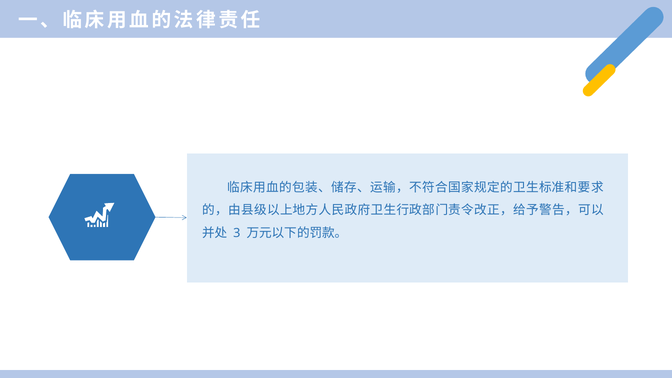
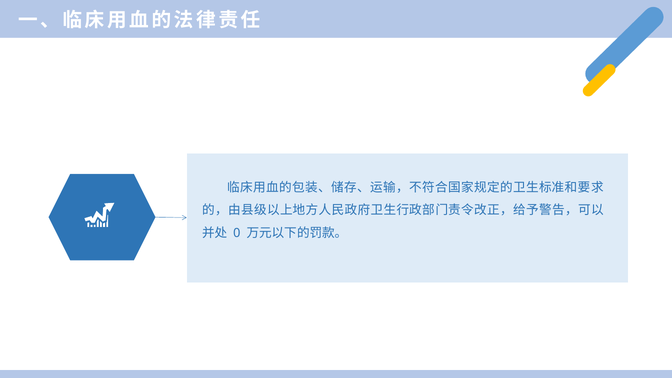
3: 3 -> 0
